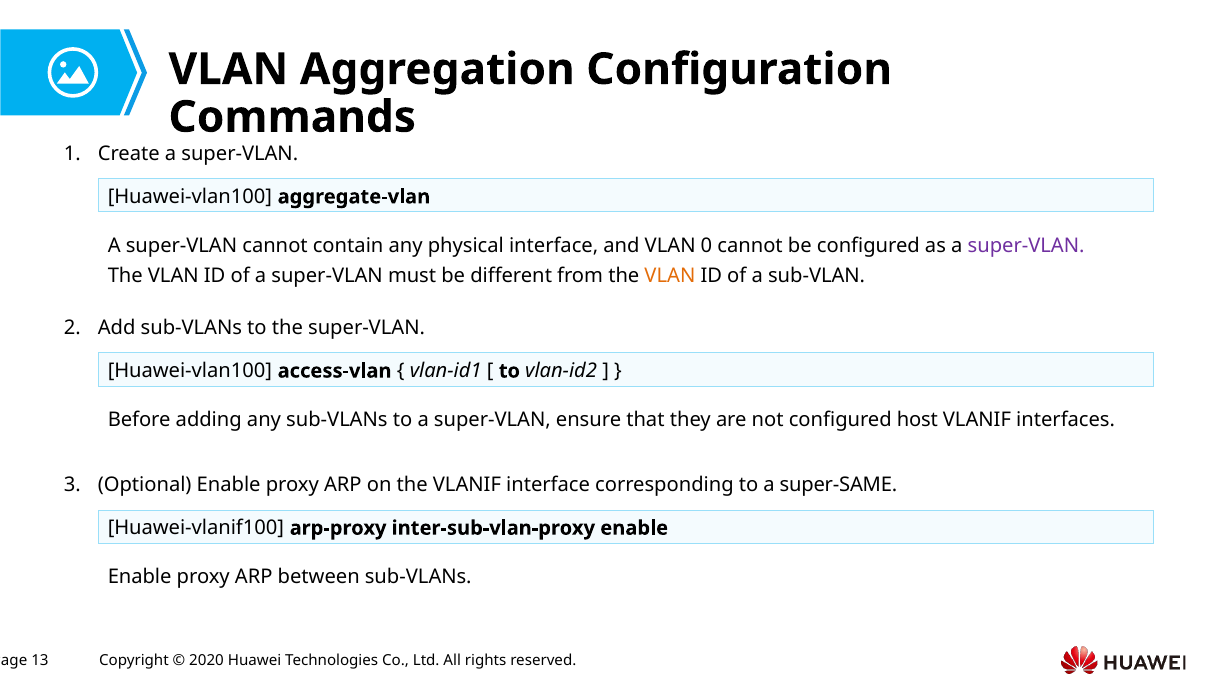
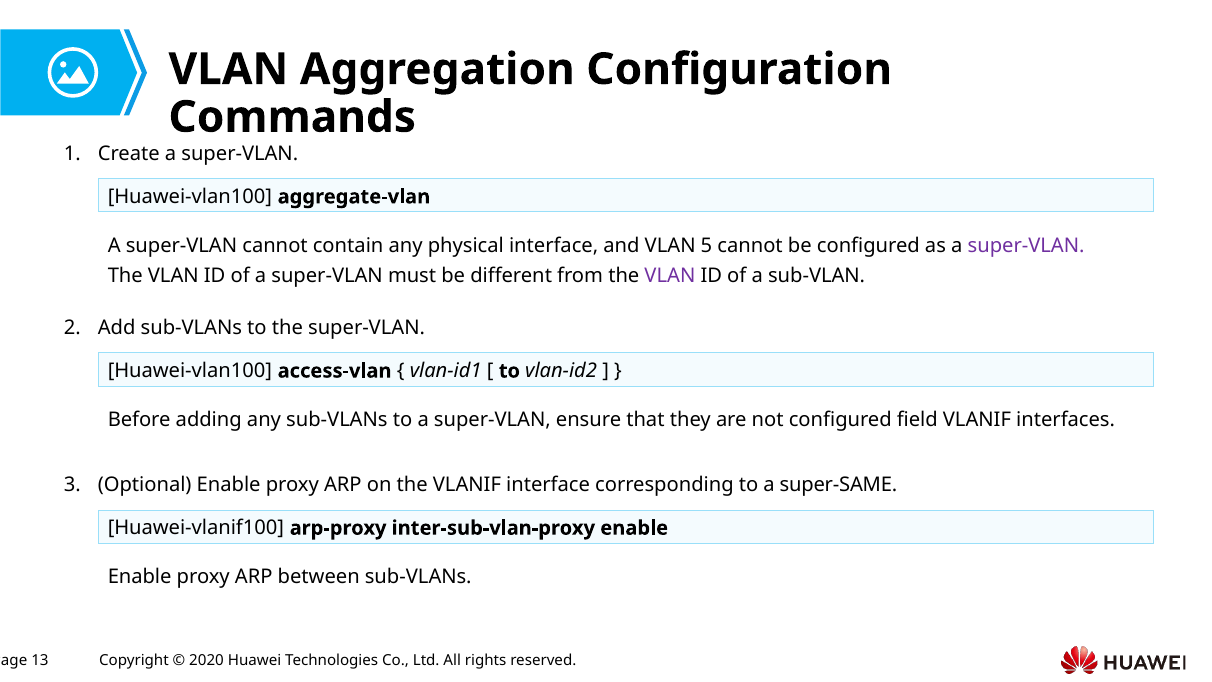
0: 0 -> 5
VLAN at (670, 276) colour: orange -> purple
host: host -> field
